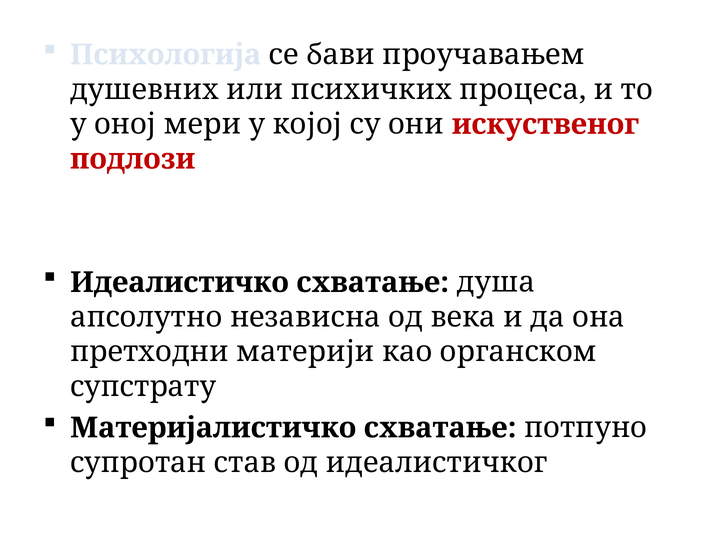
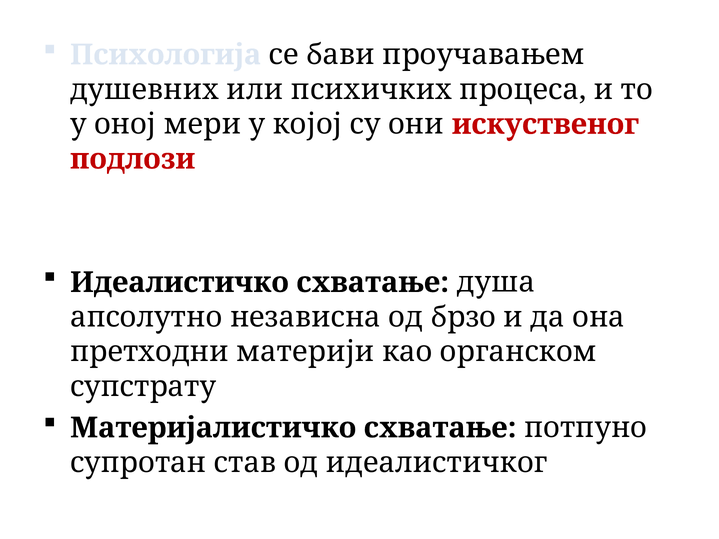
века: века -> брзо
